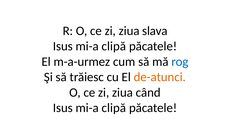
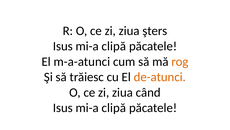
slava: slava -> şters
m-a-urmez: m-a-urmez -> m-a-atunci
rog colour: blue -> orange
